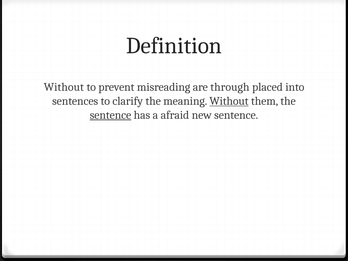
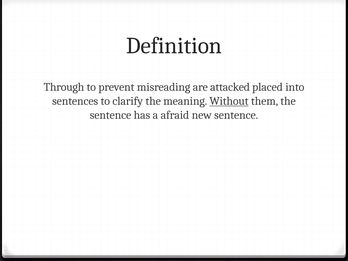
Without at (64, 87): Without -> Through
through: through -> attacked
sentence at (111, 115) underline: present -> none
